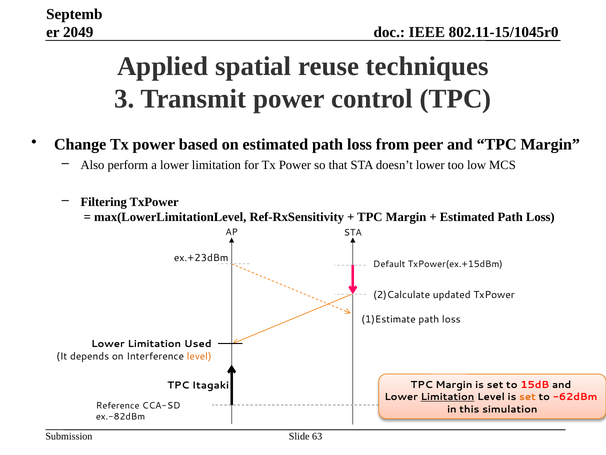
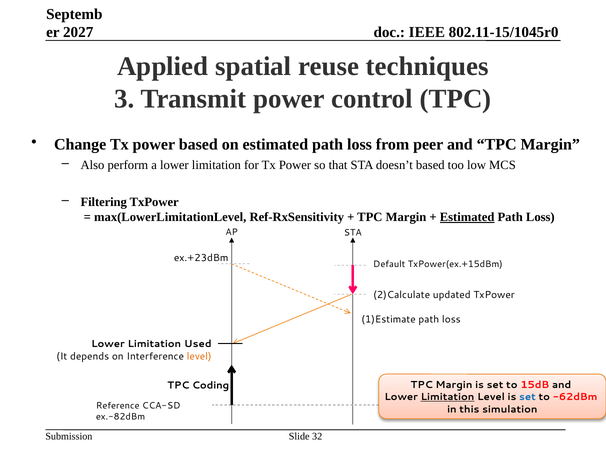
2049: 2049 -> 2027
doesn’t lower: lower -> based
Estimated at (467, 217) underline: none -> present
TPC Itagaki: Itagaki -> Coding
set at (527, 397) colour: orange -> blue
63: 63 -> 32
